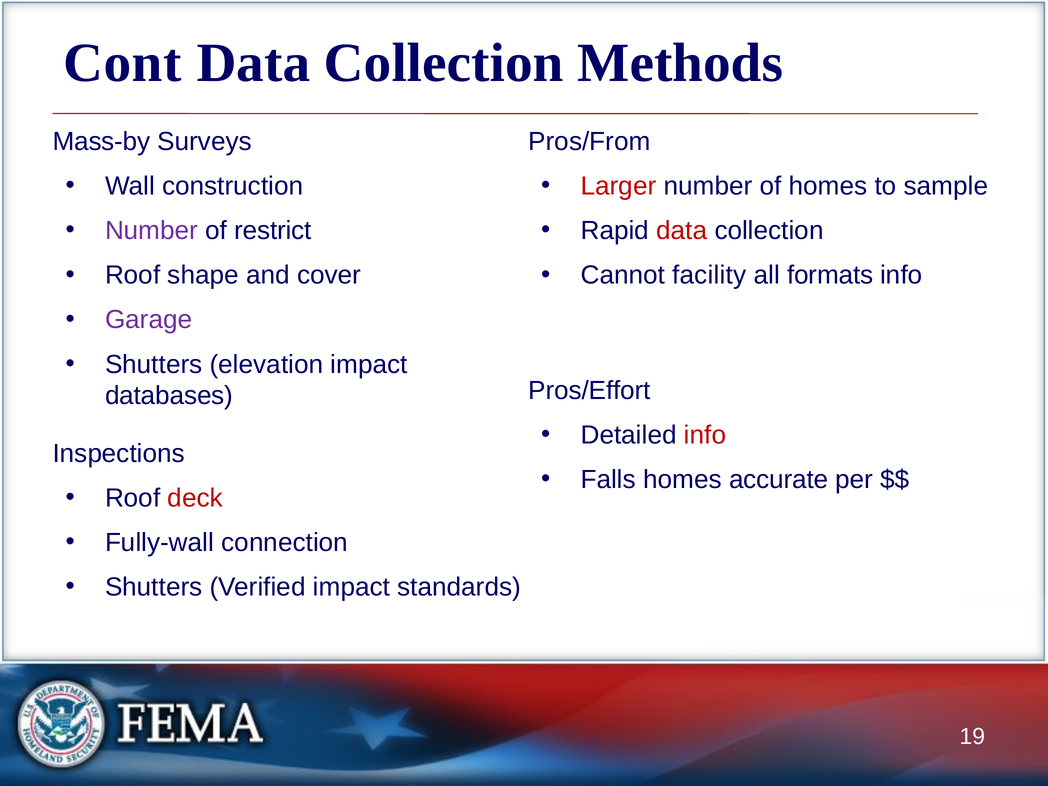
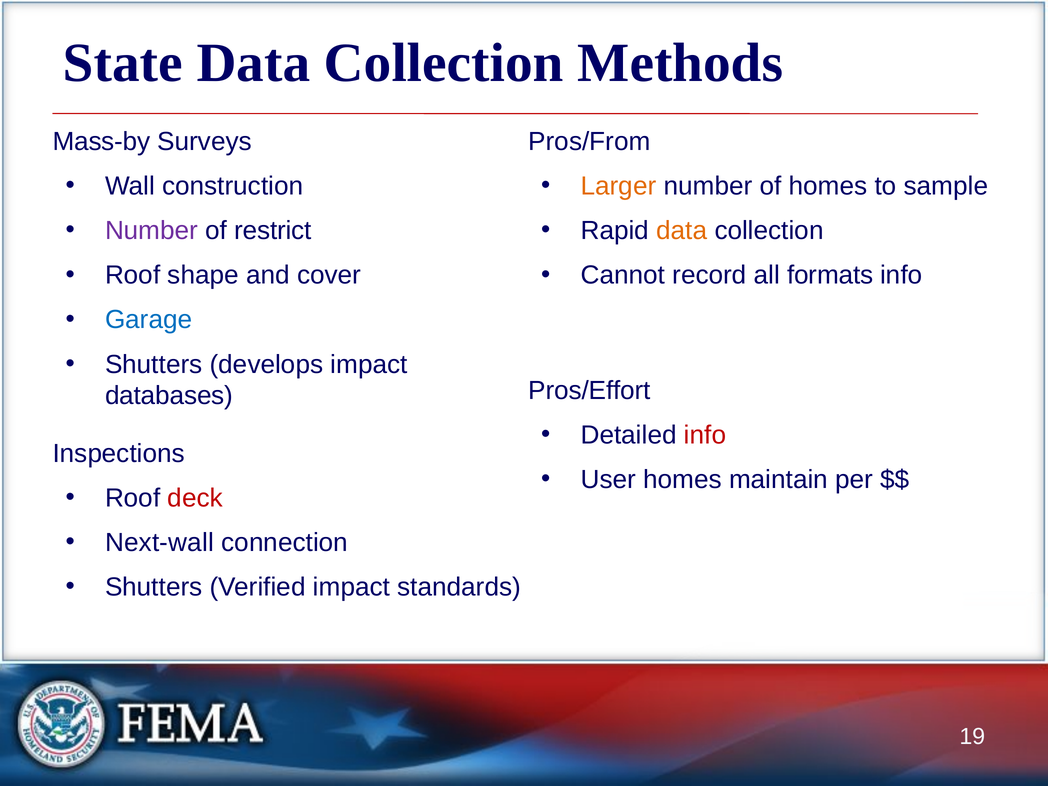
Cont: Cont -> State
Larger colour: red -> orange
data at (682, 231) colour: red -> orange
facility: facility -> record
Garage colour: purple -> blue
elevation: elevation -> develops
Falls: Falls -> User
accurate: accurate -> maintain
Fully-wall: Fully-wall -> Next-wall
